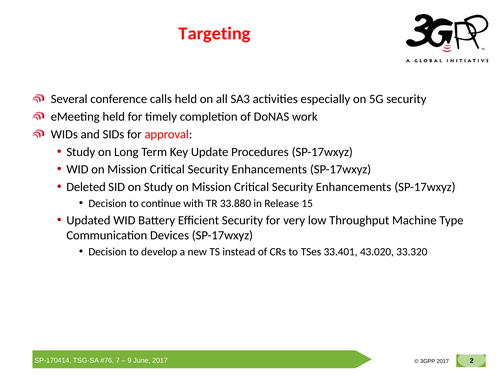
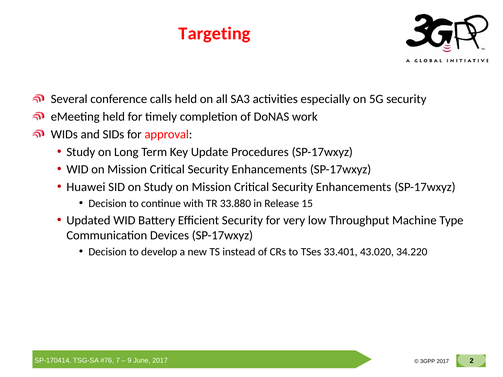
Deleted: Deleted -> Huawei
33.320: 33.320 -> 34.220
